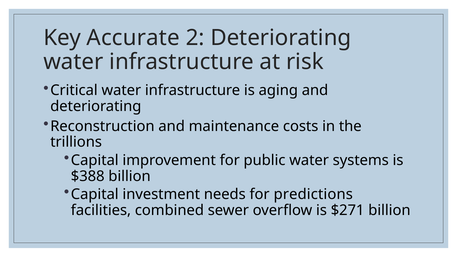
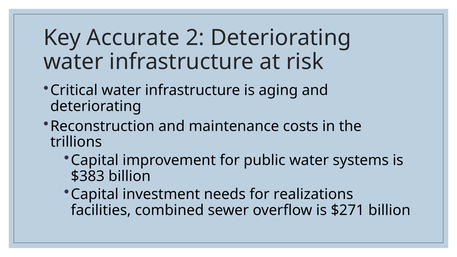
$388: $388 -> $383
predictions: predictions -> realizations
